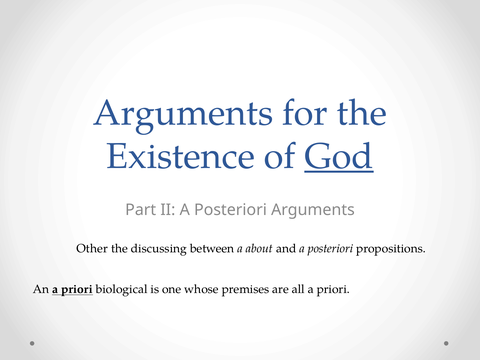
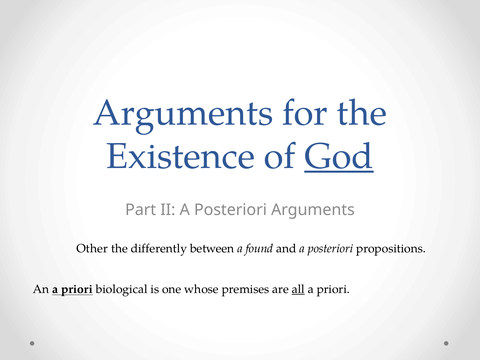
discussing: discussing -> differently
about: about -> found
all underline: none -> present
